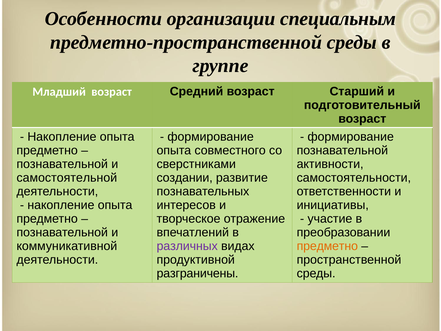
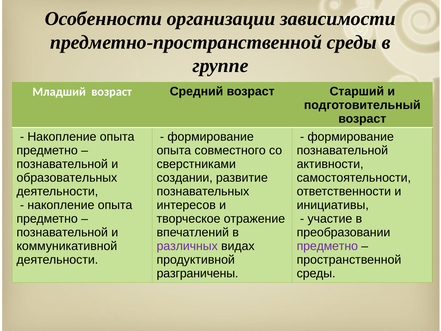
специальным: специальным -> зависимости
самостоятельной: самостоятельной -> образовательных
предметно at (327, 246) colour: orange -> purple
